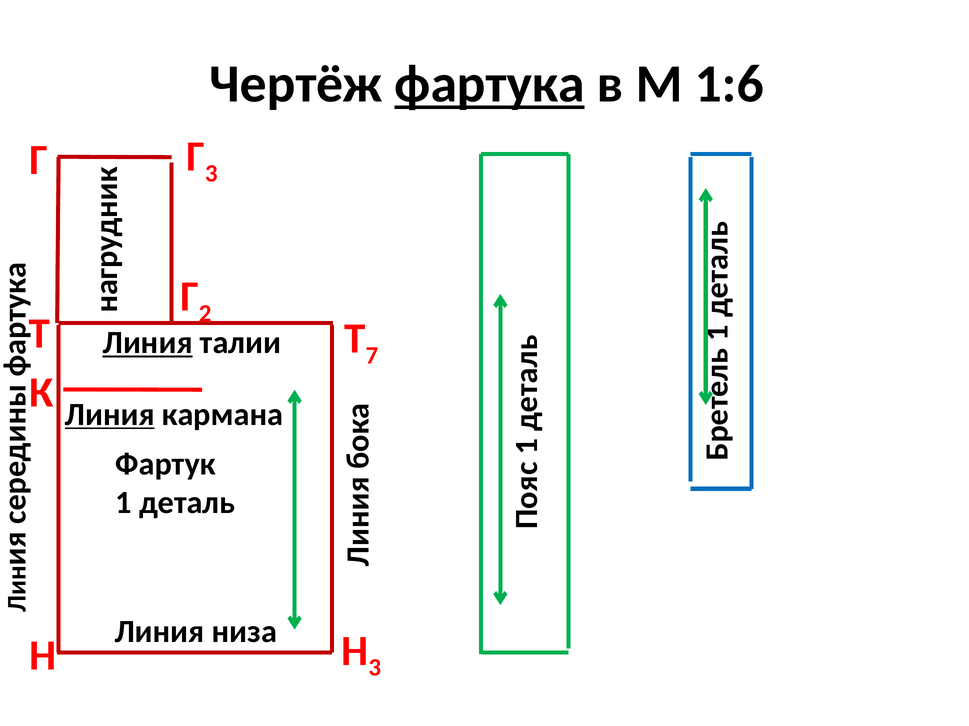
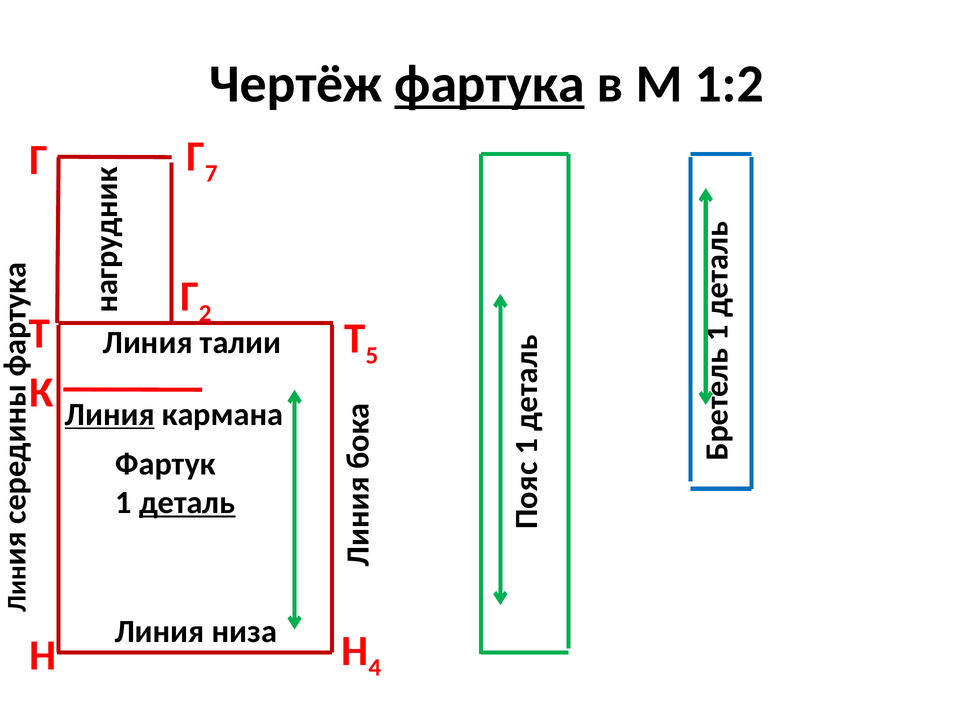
1:6: 1:6 -> 1:2
Г 3: 3 -> 7
7: 7 -> 5
Линия at (148, 343) underline: present -> none
деталь underline: none -> present
Н 3: 3 -> 4
